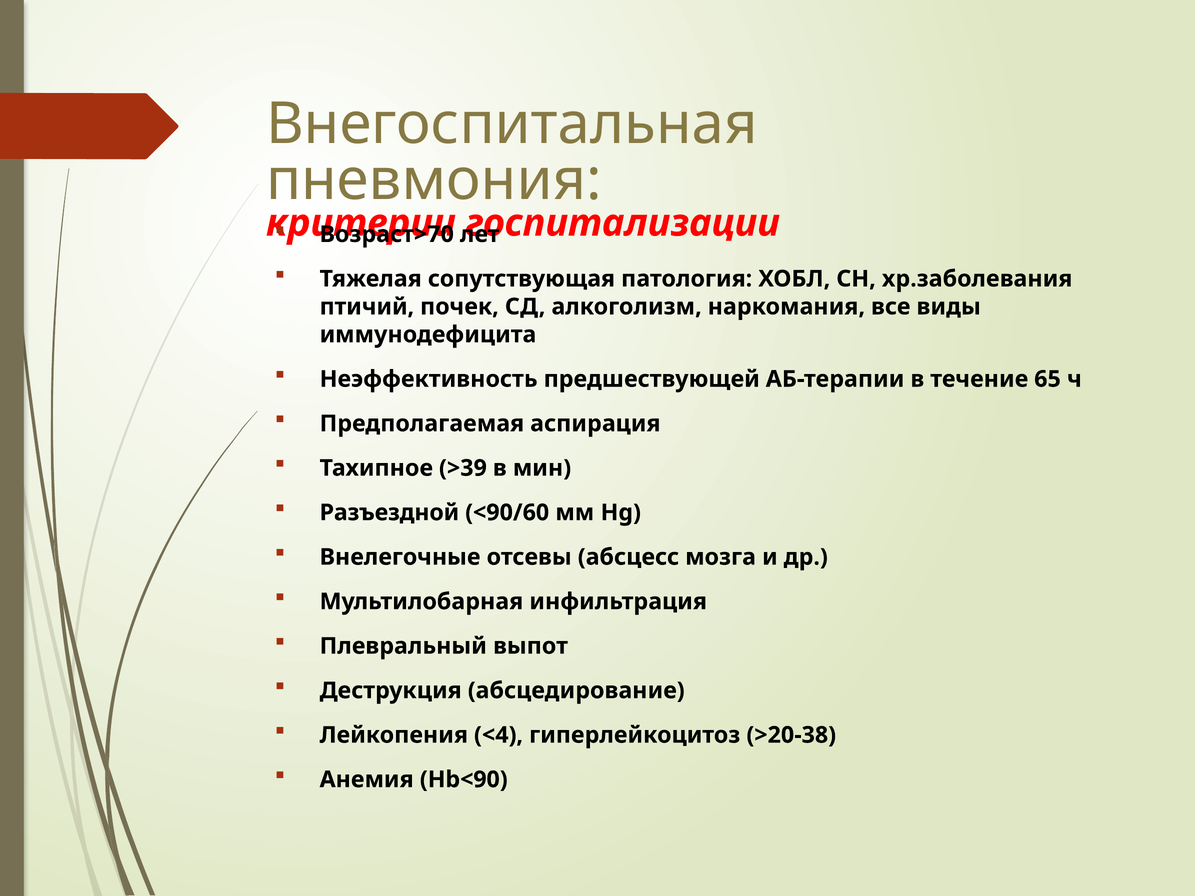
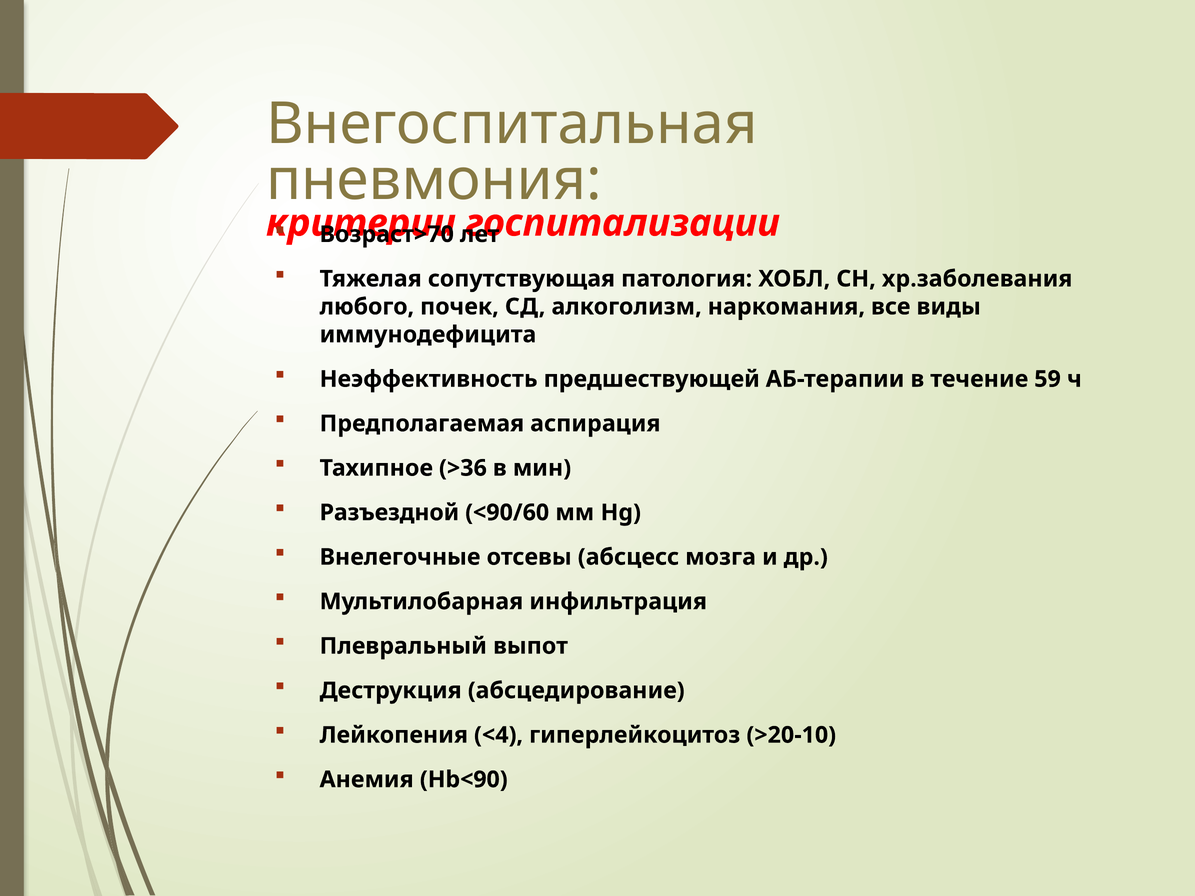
птичий: птичий -> любого
65: 65 -> 59
>39: >39 -> >36
>20-38: >20-38 -> >20-10
